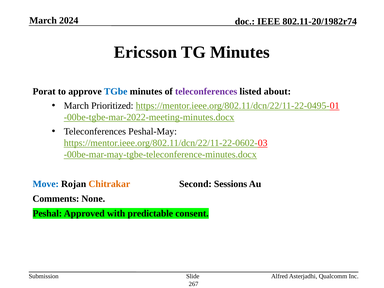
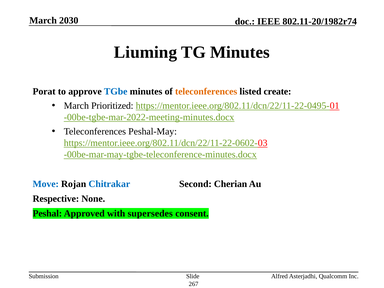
2024: 2024 -> 2030
Ericsson: Ericsson -> Liuming
teleconferences at (206, 92) colour: purple -> orange
about: about -> create
Chitrakar colour: orange -> blue
Sessions: Sessions -> Cherian
Comments: Comments -> Respective
predictable: predictable -> supersedes
